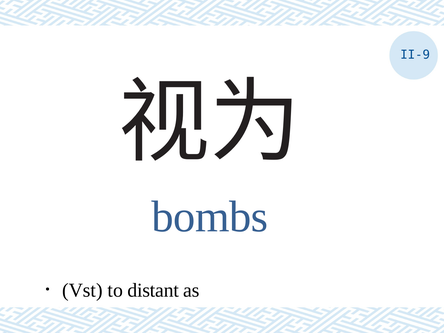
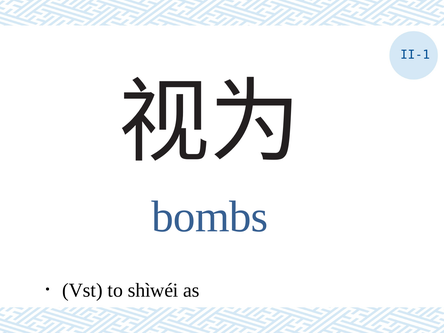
II-9: II-9 -> II-1
distant: distant -> shìwéi
